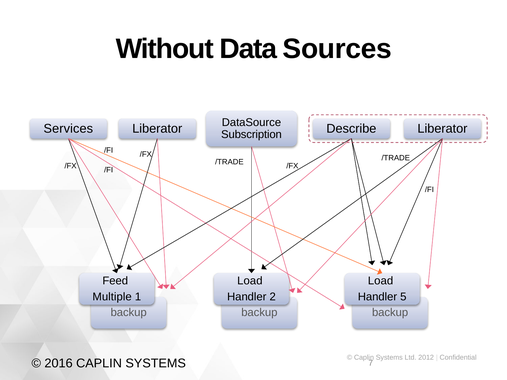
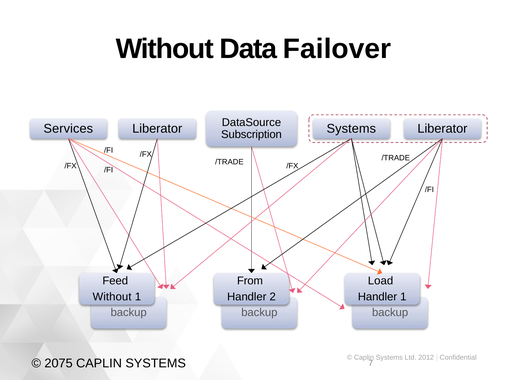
Sources: Sources -> Failover
Liberator Describe: Describe -> Systems
Load at (250, 281): Load -> From
Multiple at (112, 297): Multiple -> Without
Handler 5: 5 -> 1
2016: 2016 -> 2075
